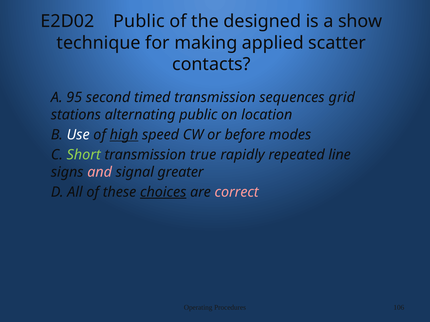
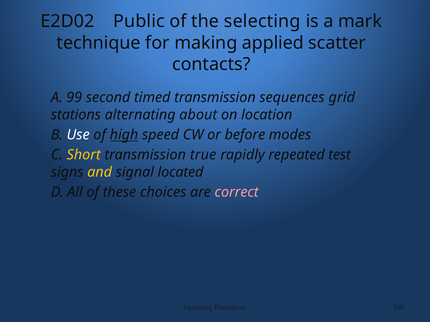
designed: designed -> selecting
show: show -> mark
95: 95 -> 99
alternating public: public -> about
Short colour: light green -> yellow
line: line -> test
and colour: pink -> yellow
greater: greater -> located
choices underline: present -> none
